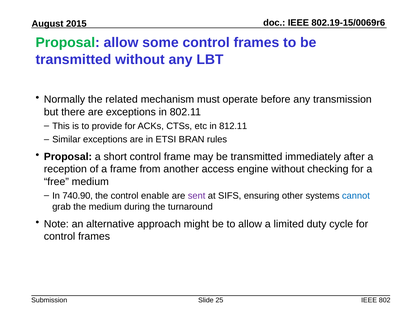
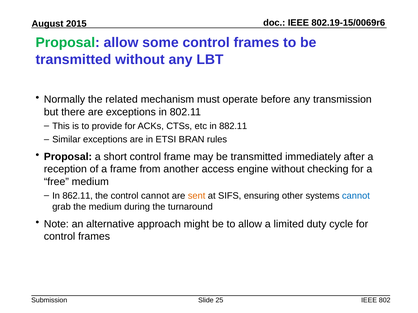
812.11: 812.11 -> 882.11
740.90: 740.90 -> 862.11
control enable: enable -> cannot
sent colour: purple -> orange
